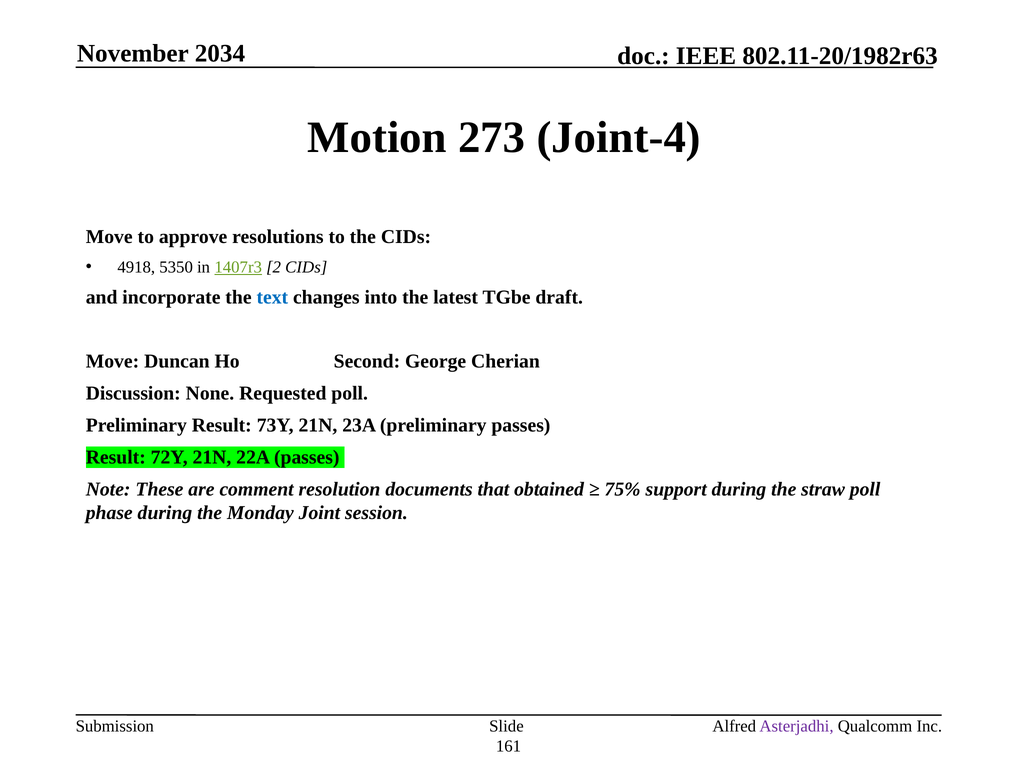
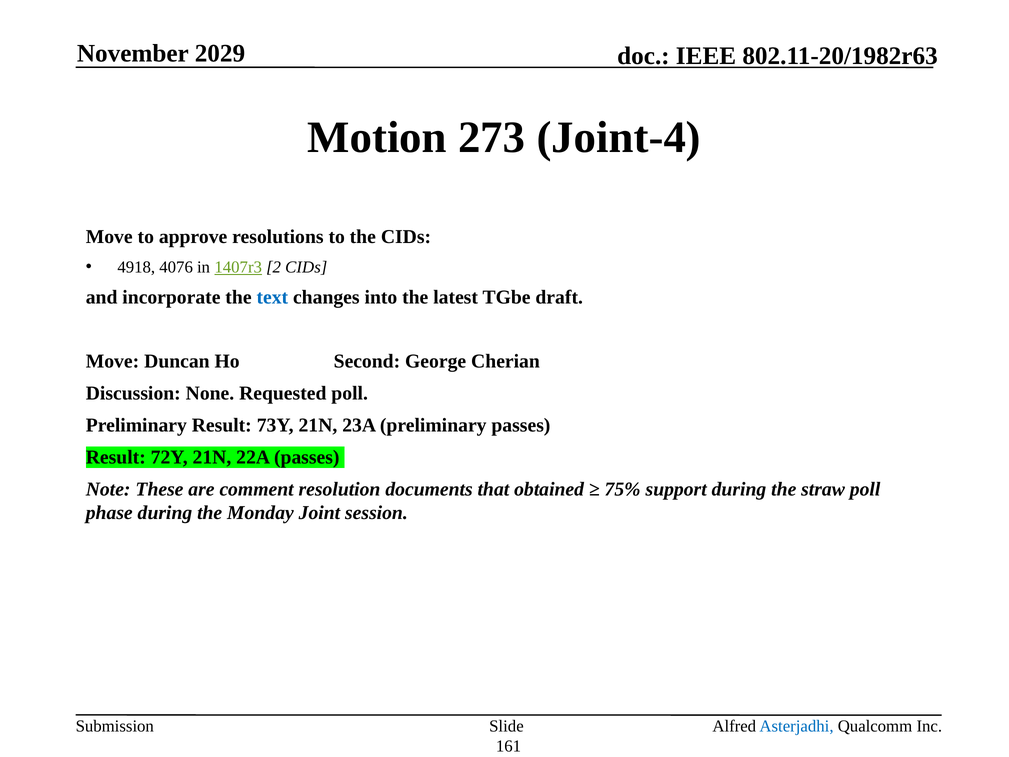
2034: 2034 -> 2029
5350: 5350 -> 4076
Asterjadhi colour: purple -> blue
